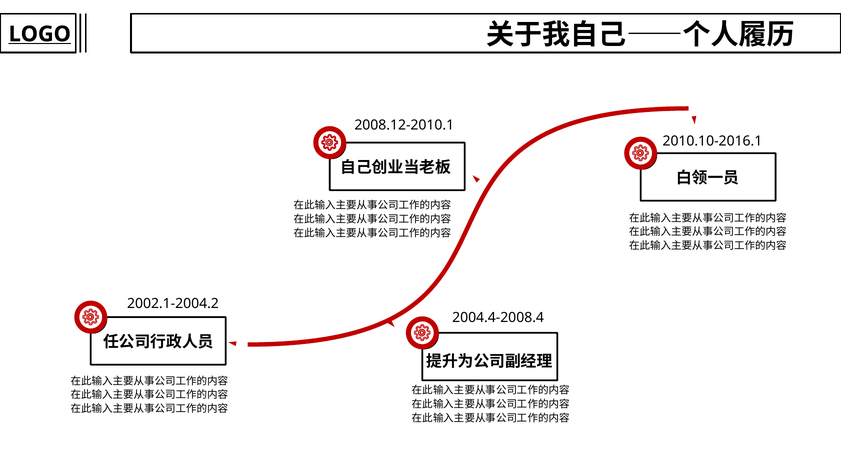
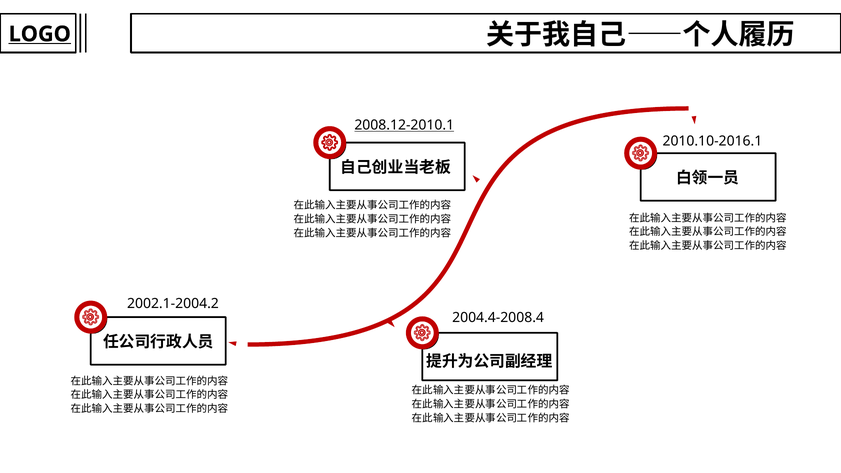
2008.12-2010.1 underline: none -> present
